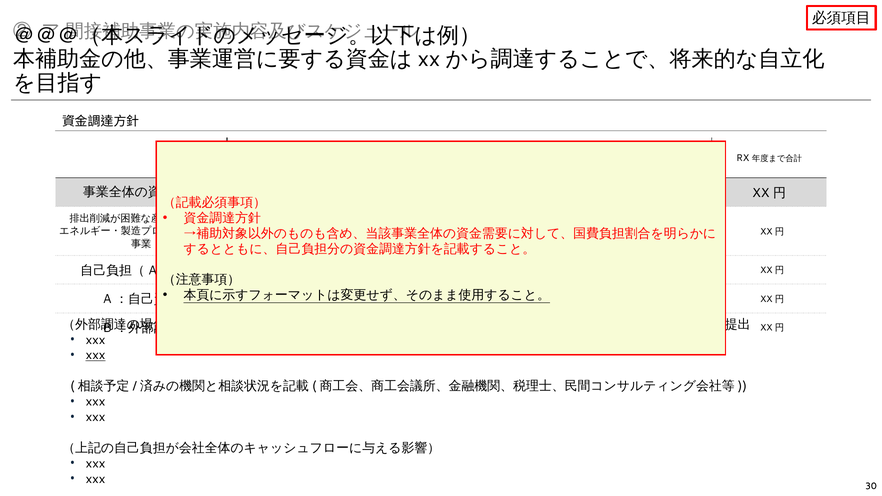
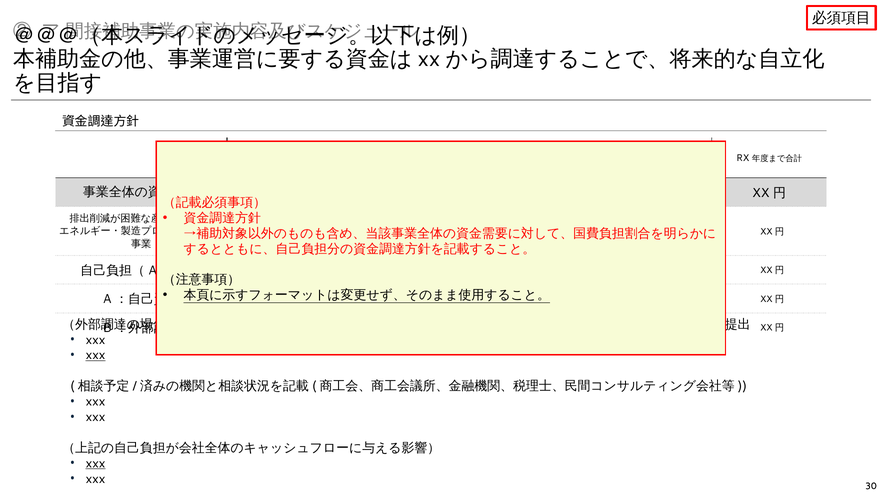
xxx at (96, 463) underline: none -> present
